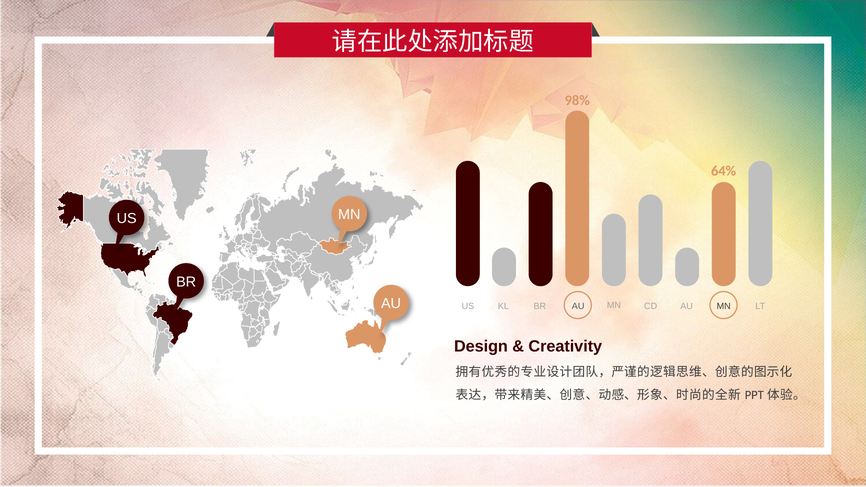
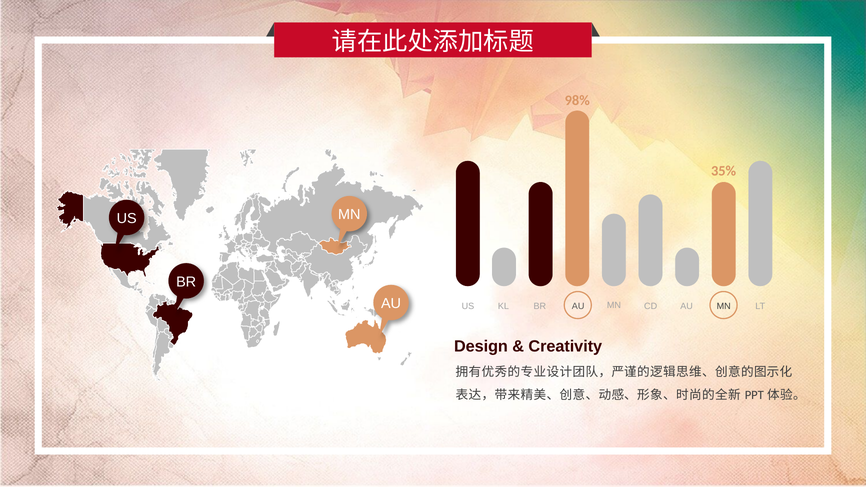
64%: 64% -> 35%
